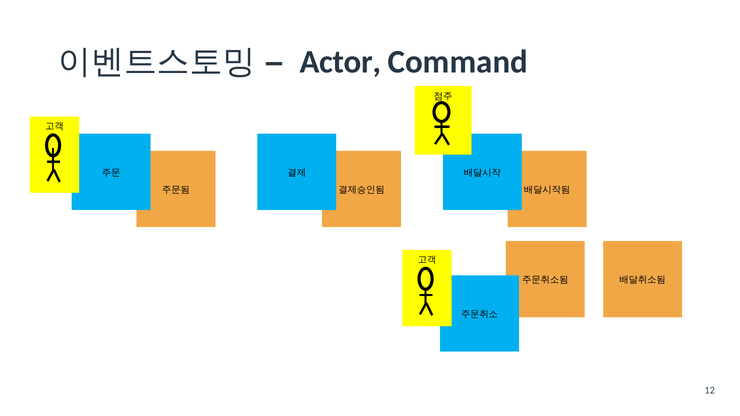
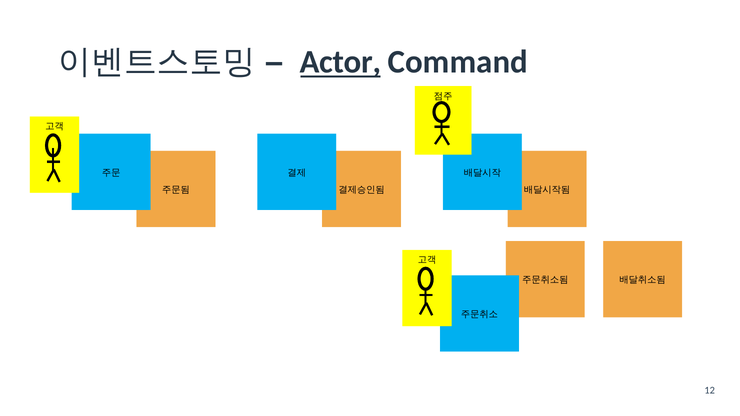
Actor underline: none -> present
